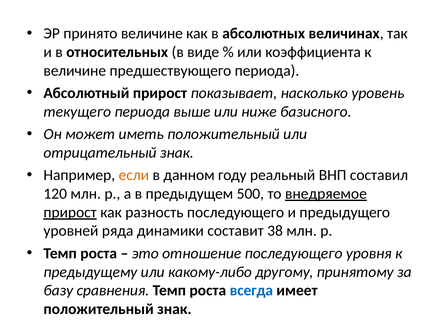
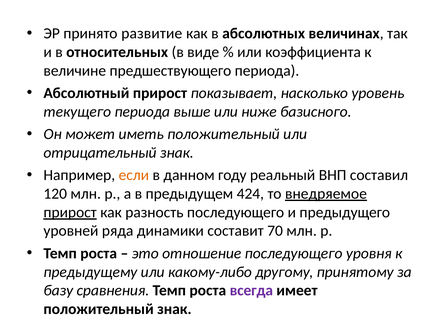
принято величине: величине -> развитие
500: 500 -> 424
38: 38 -> 70
всегда colour: blue -> purple
